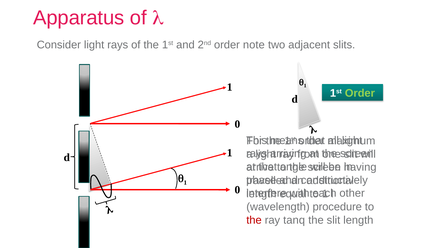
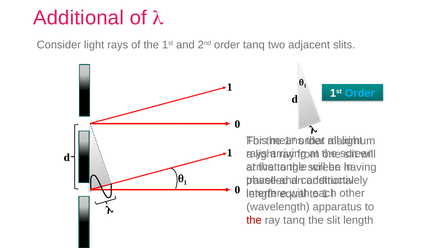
Apparatus at (79, 18): Apparatus -> Additional
order note: note -> tanq
Order at (360, 93) colour: light green -> light blue
procedure: procedure -> apparatus
